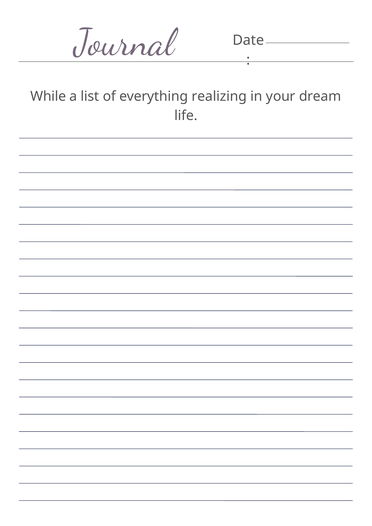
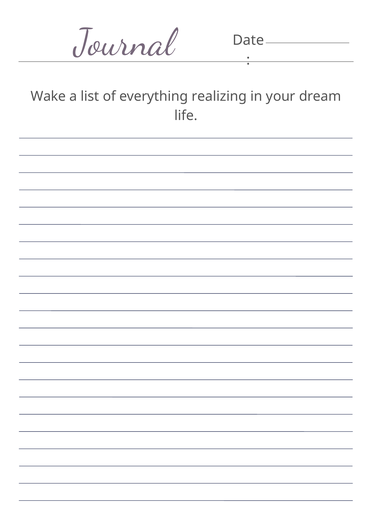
While: While -> Wake
